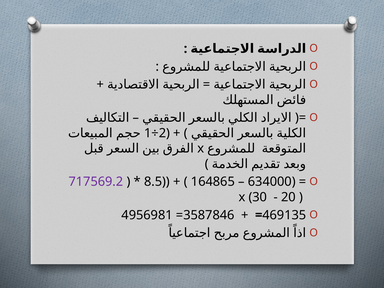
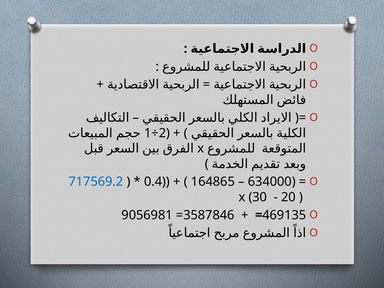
717569.2 colour: purple -> blue
8.5: 8.5 -> 0.4
4956981: 4956981 -> 9056981
